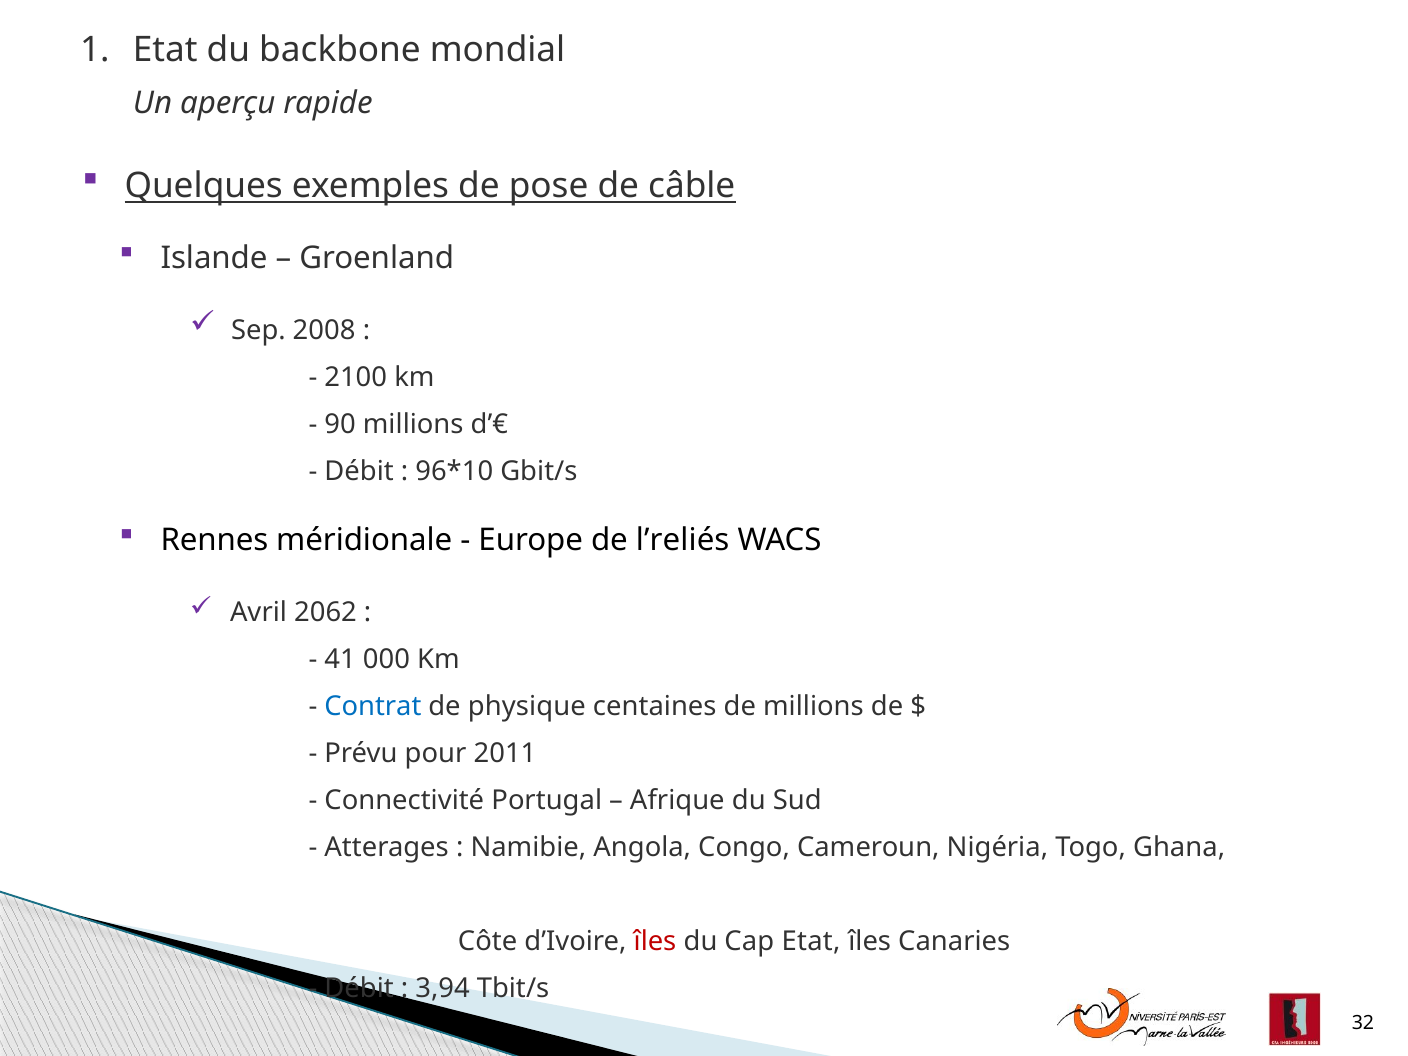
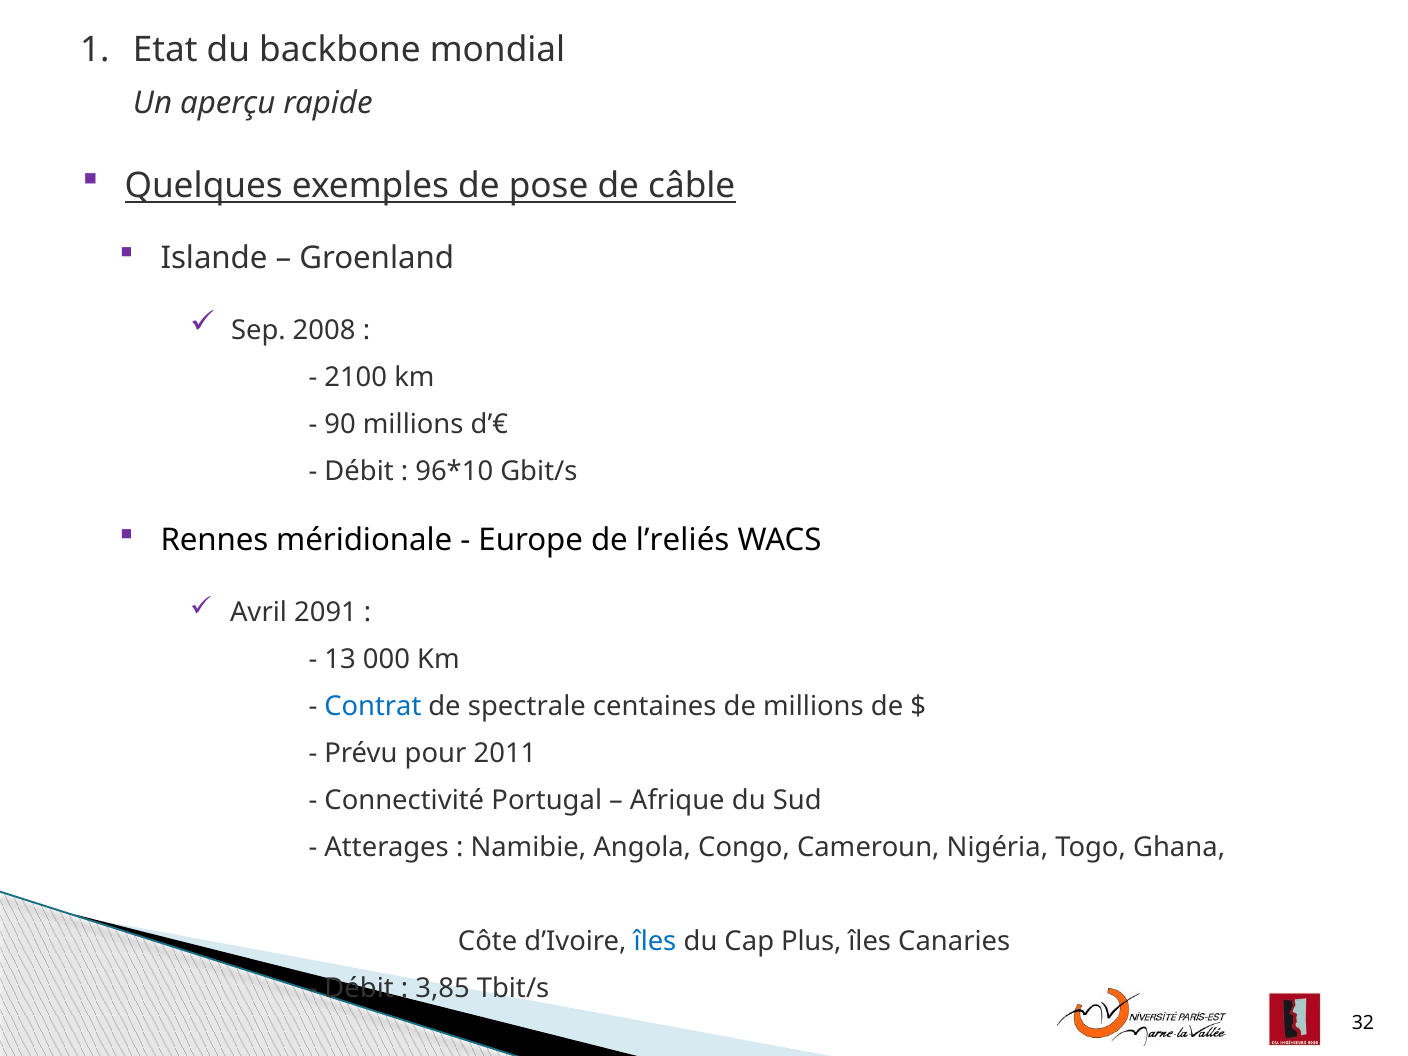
2062: 2062 -> 2091
41: 41 -> 13
physique: physique -> spectrale
îles at (655, 941) colour: red -> blue
Cap Etat: Etat -> Plus
3,94: 3,94 -> 3,85
